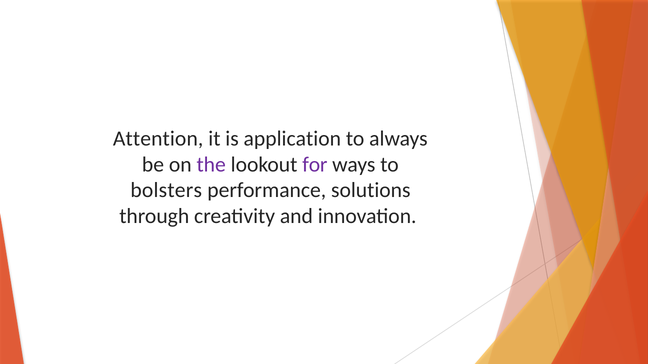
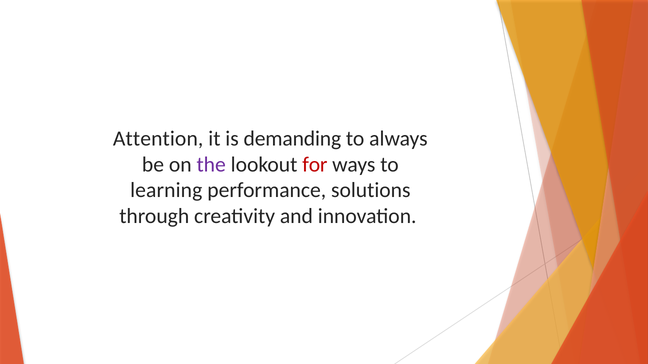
application: application -> demanding
for colour: purple -> red
bolsters: bolsters -> learning
